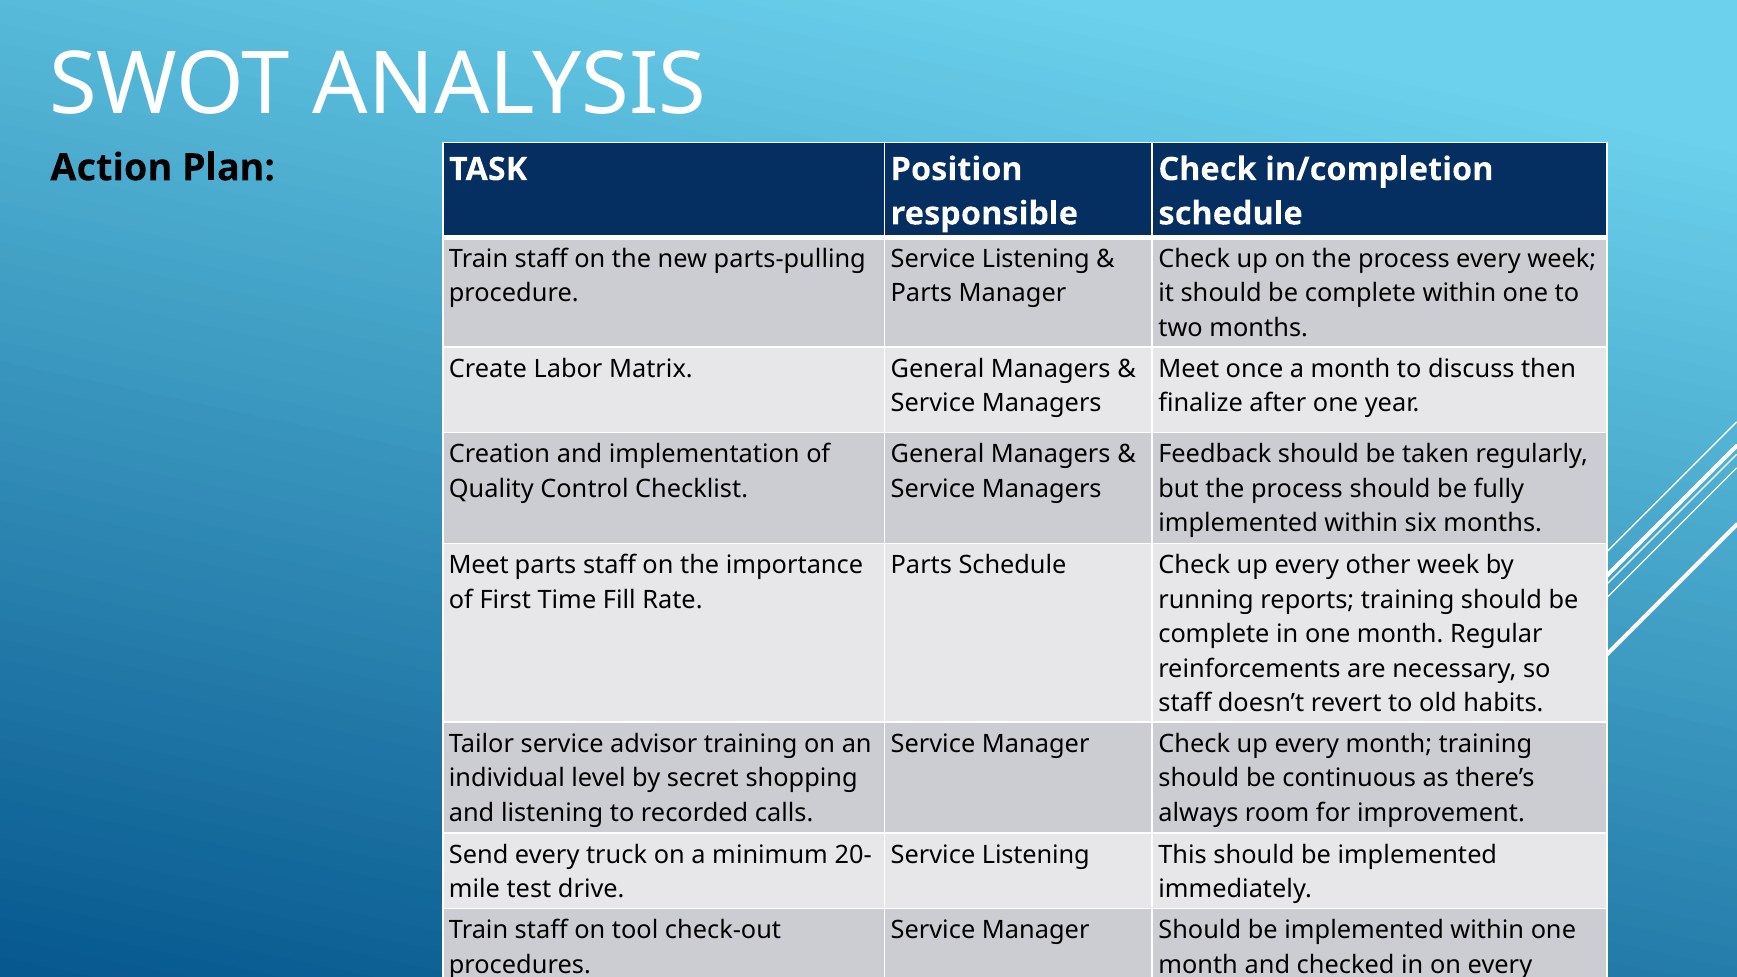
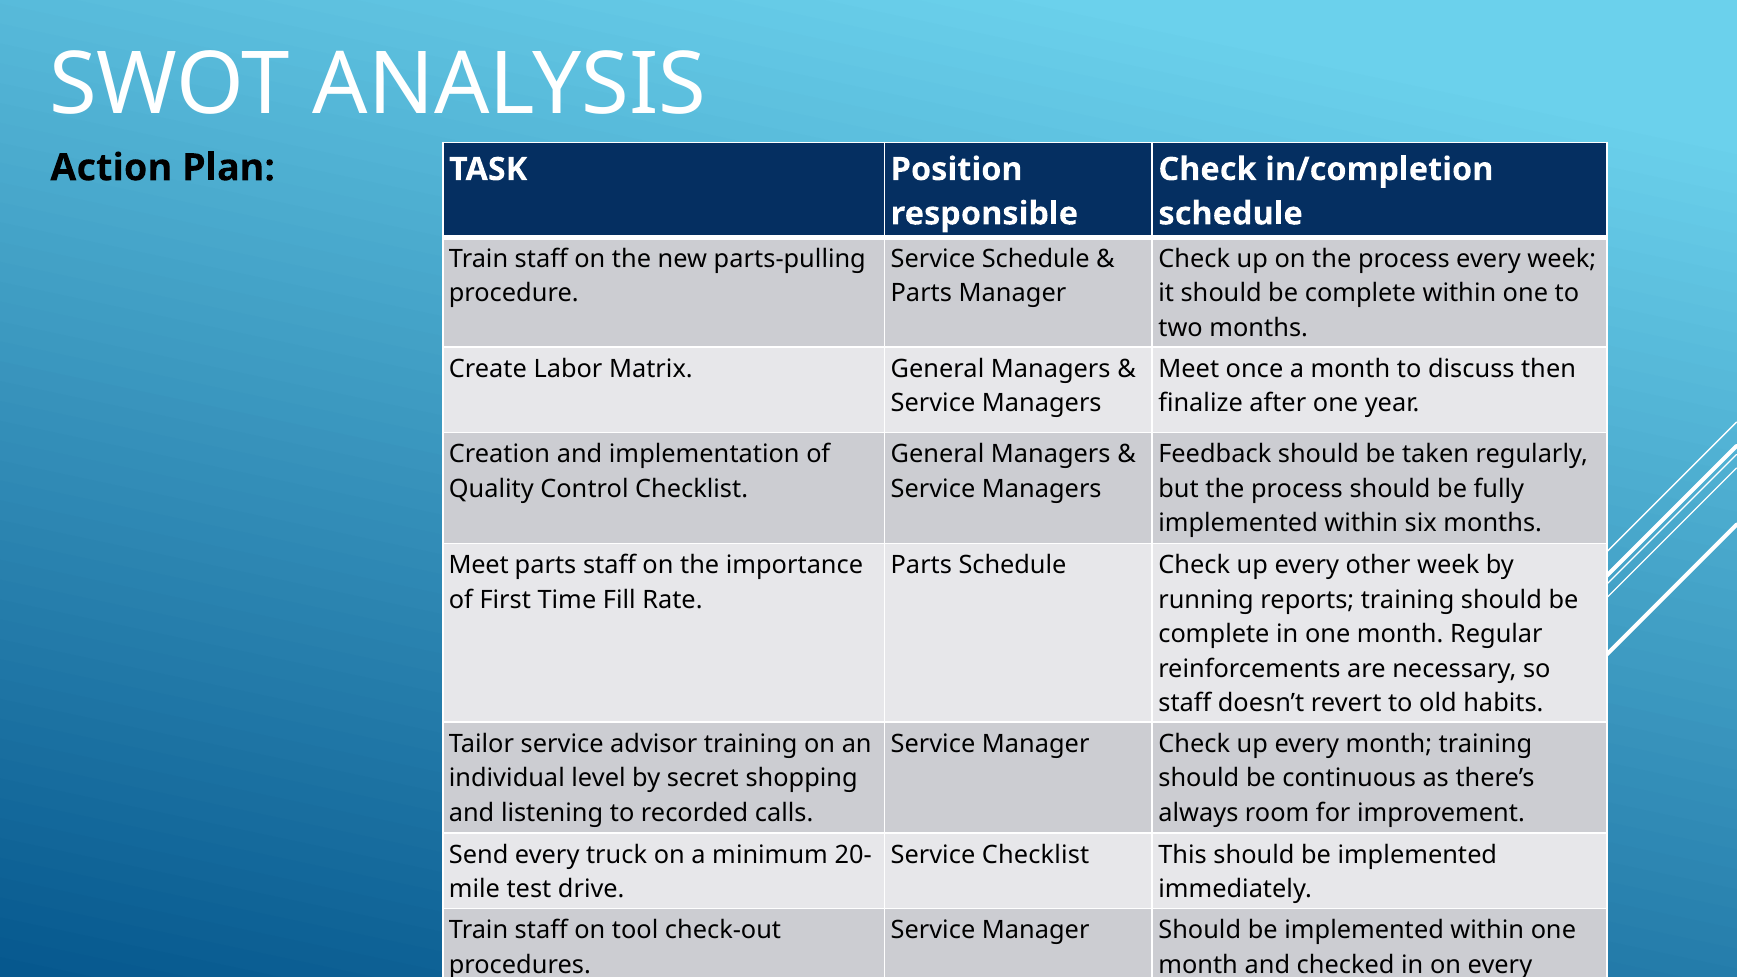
Listening at (1036, 259): Listening -> Schedule
Listening at (1036, 855): Listening -> Checklist
